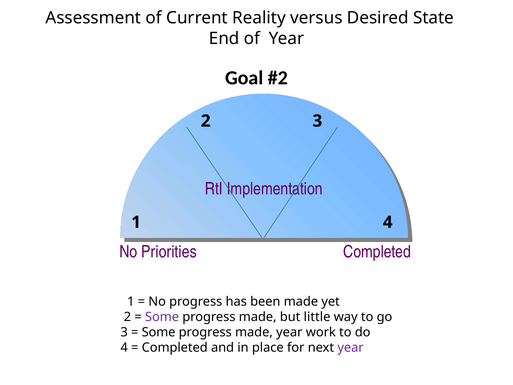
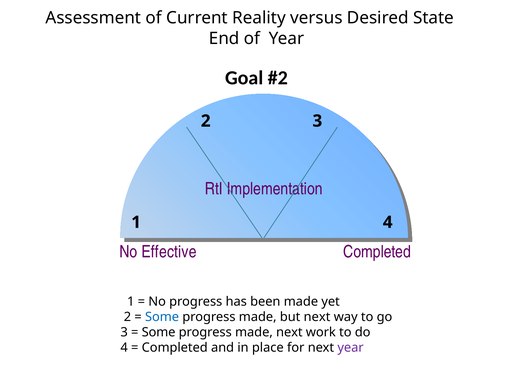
Priorities: Priorities -> Effective
Some at (162, 317) colour: purple -> blue
but little: little -> next
made year: year -> next
